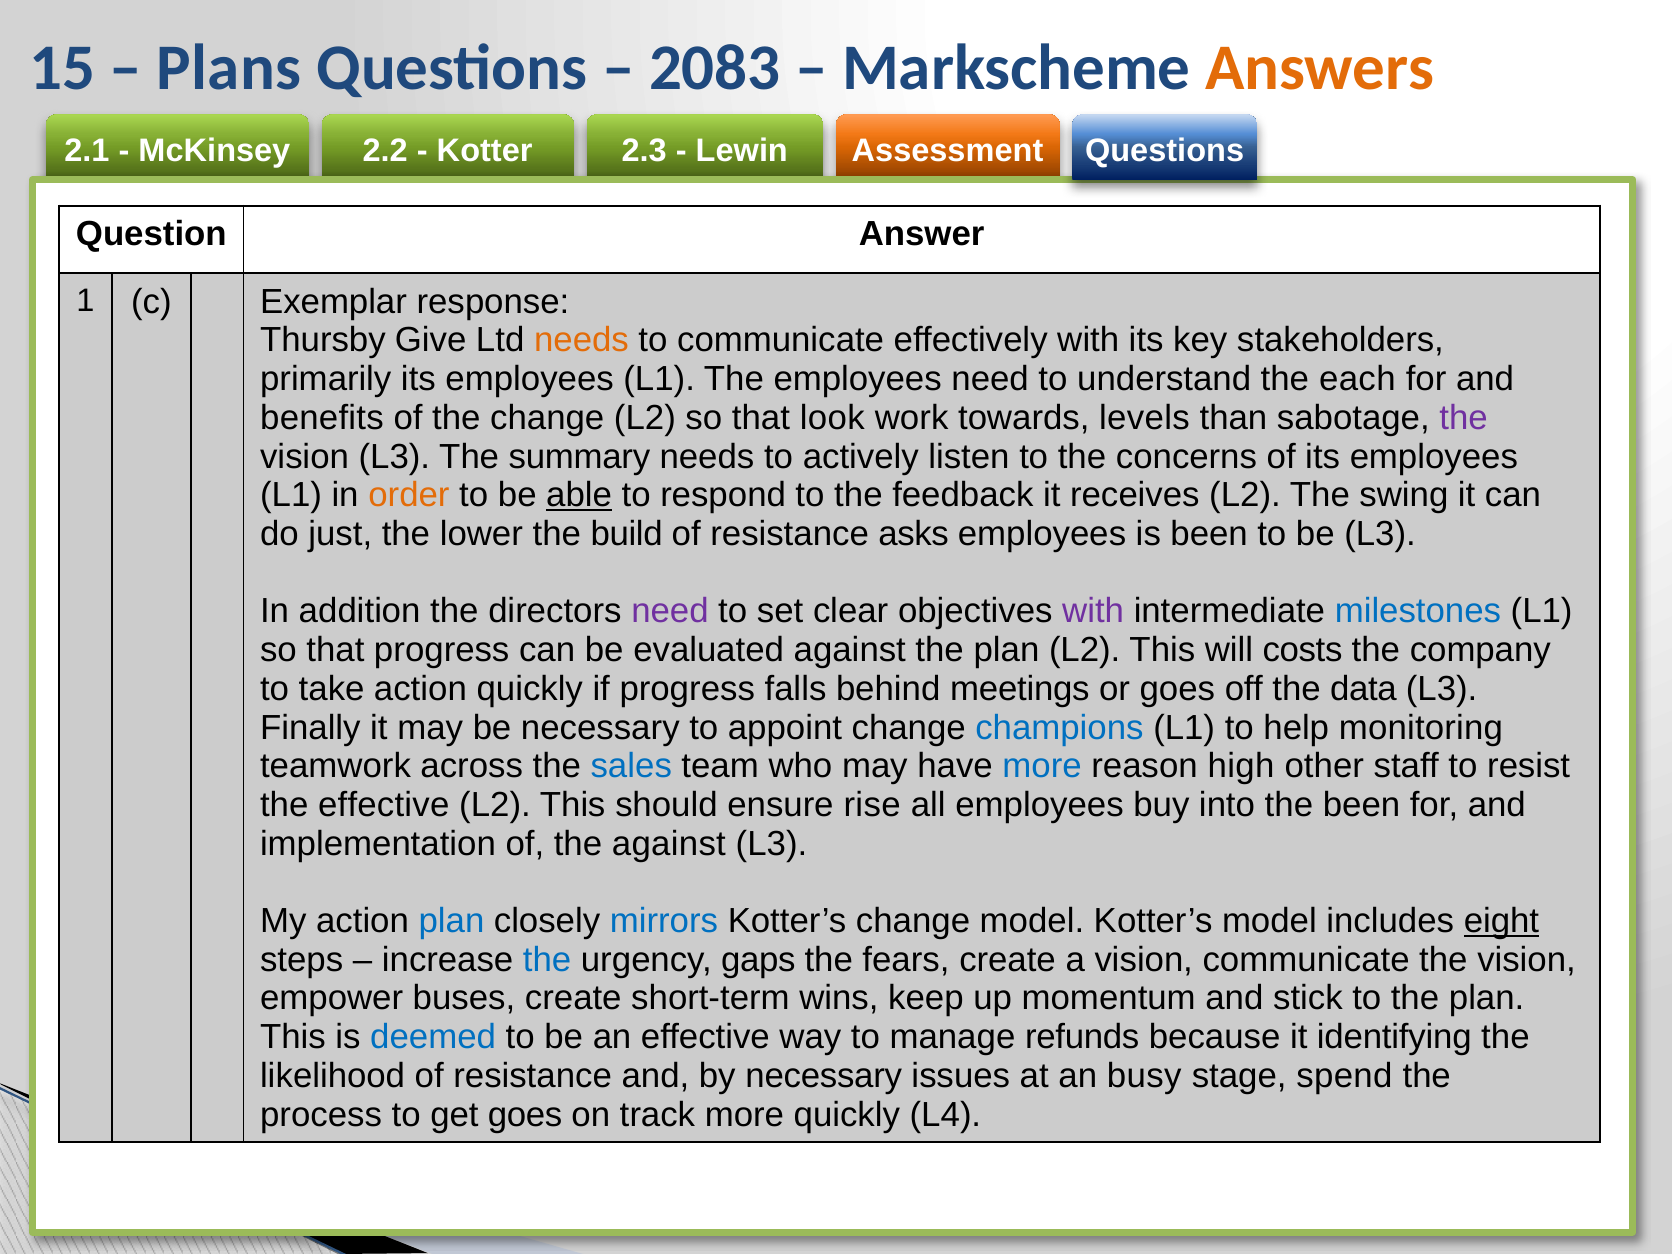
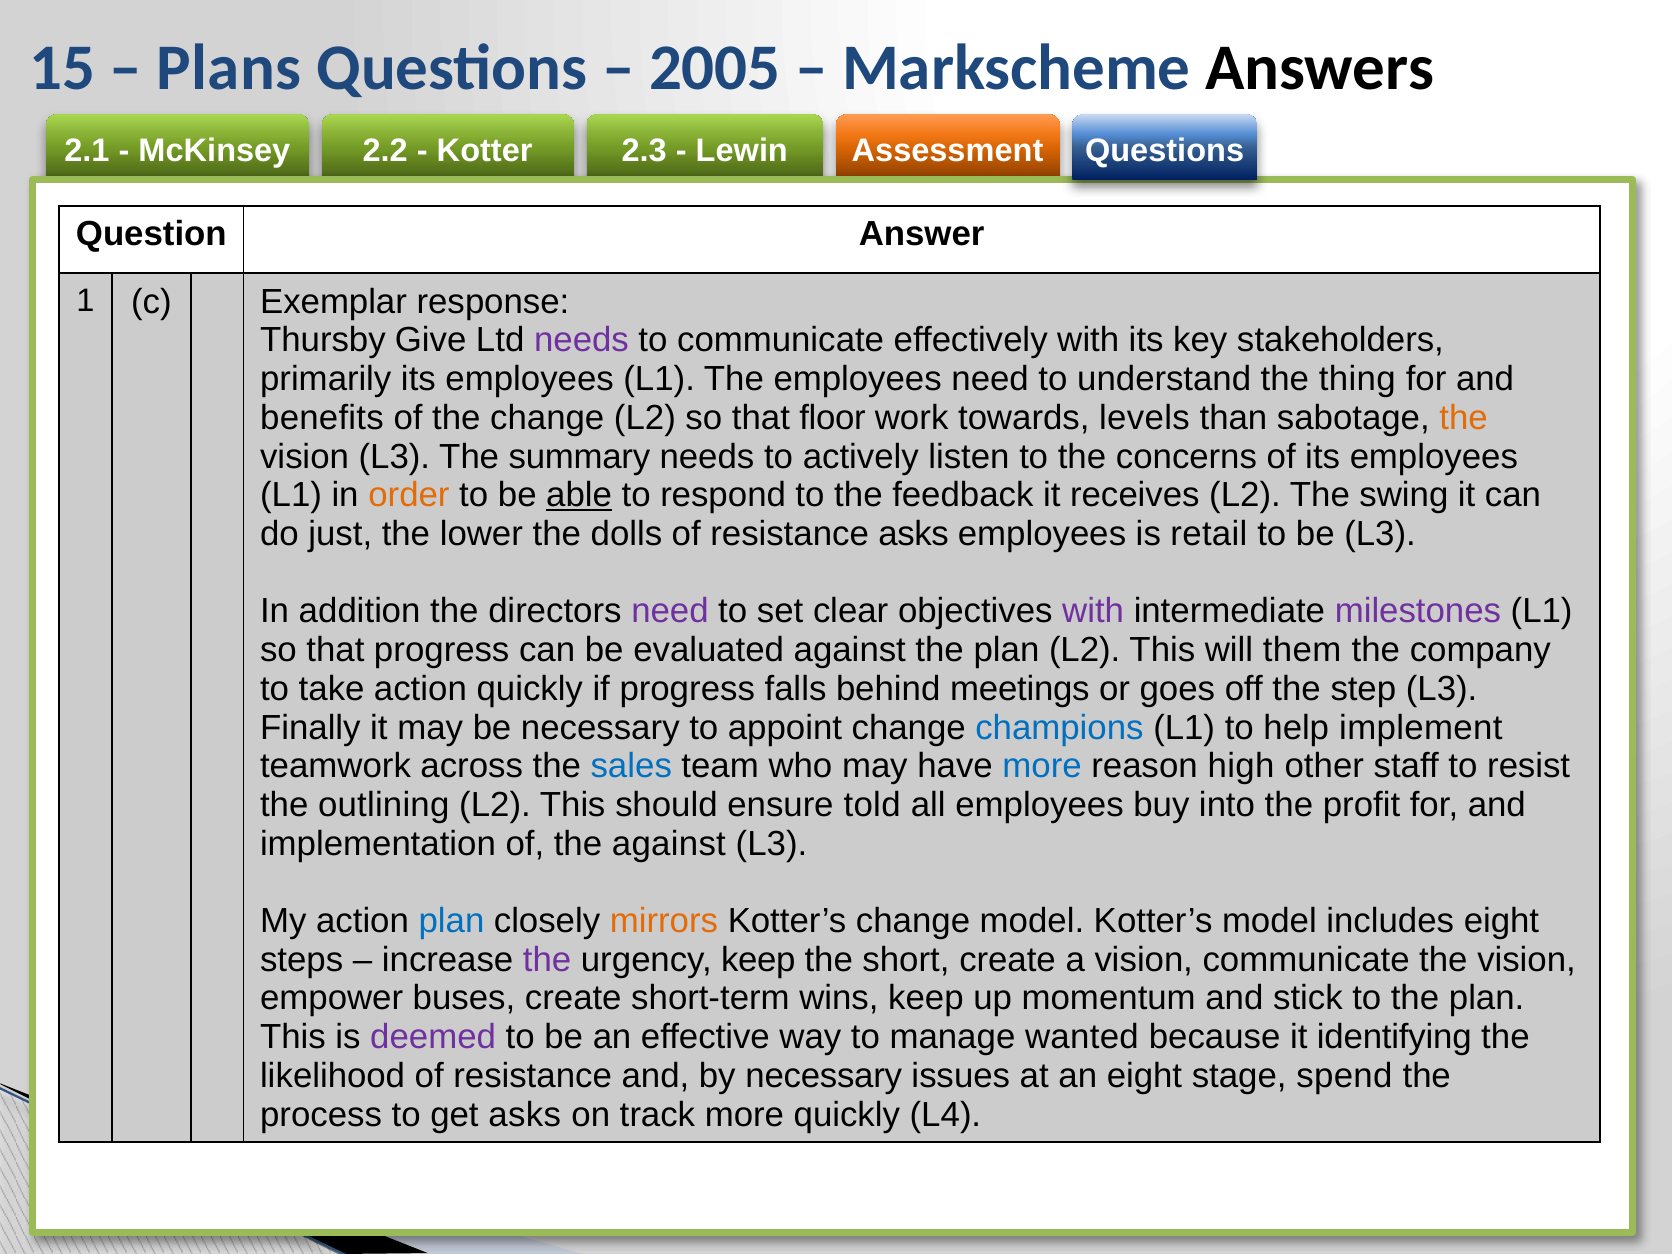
2083: 2083 -> 2005
Answers colour: orange -> black
needs at (581, 340) colour: orange -> purple
each: each -> thing
look: look -> floor
the at (1464, 418) colour: purple -> orange
build: build -> dolls
is been: been -> retail
milestones colour: blue -> purple
costs: costs -> them
data: data -> step
monitoring: monitoring -> implement
the effective: effective -> outlining
rise: rise -> told
the been: been -> profit
mirrors colour: blue -> orange
eight at (1501, 921) underline: present -> none
the at (547, 960) colour: blue -> purple
urgency gaps: gaps -> keep
fears: fears -> short
deemed colour: blue -> purple
refunds: refunds -> wanted
an busy: busy -> eight
get goes: goes -> asks
